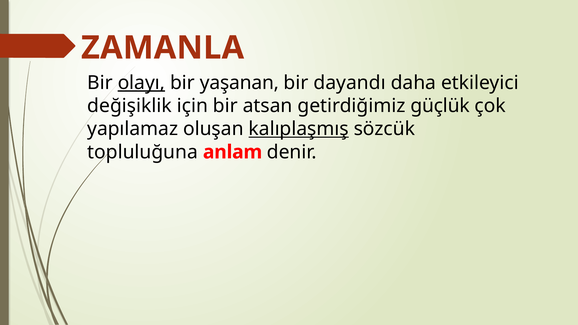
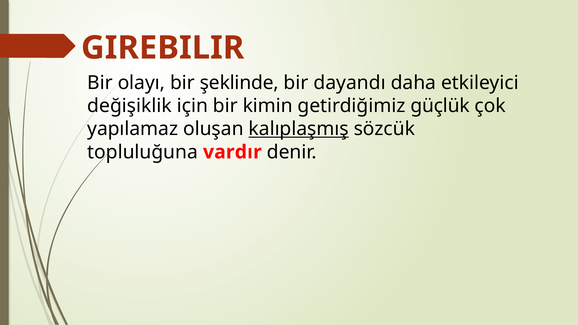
ZAMANLA: ZAMANLA -> GIREBILIR
olayı underline: present -> none
yaşanan: yaşanan -> şeklinde
atsan: atsan -> kimin
anlam: anlam -> vardır
